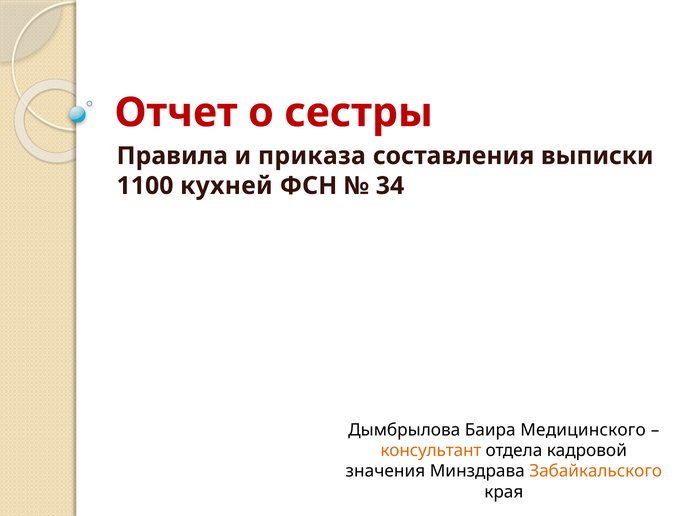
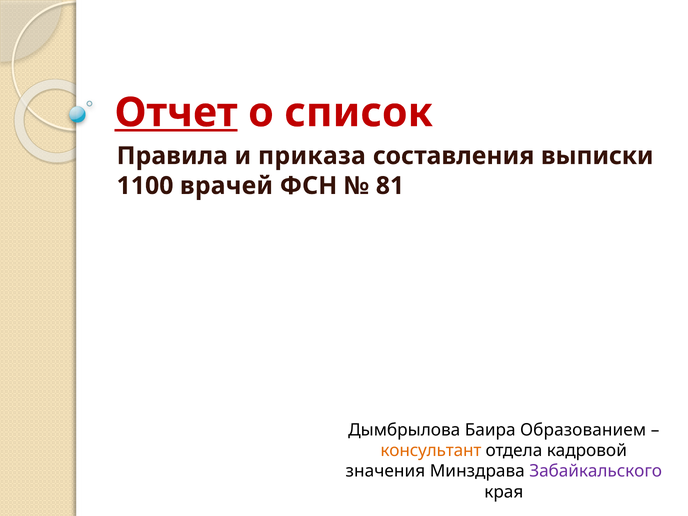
Отчет underline: none -> present
сестры: сестры -> список
кухней: кухней -> врачей
34: 34 -> 81
Медицинского: Медицинского -> Образованием
Забайкальского colour: orange -> purple
